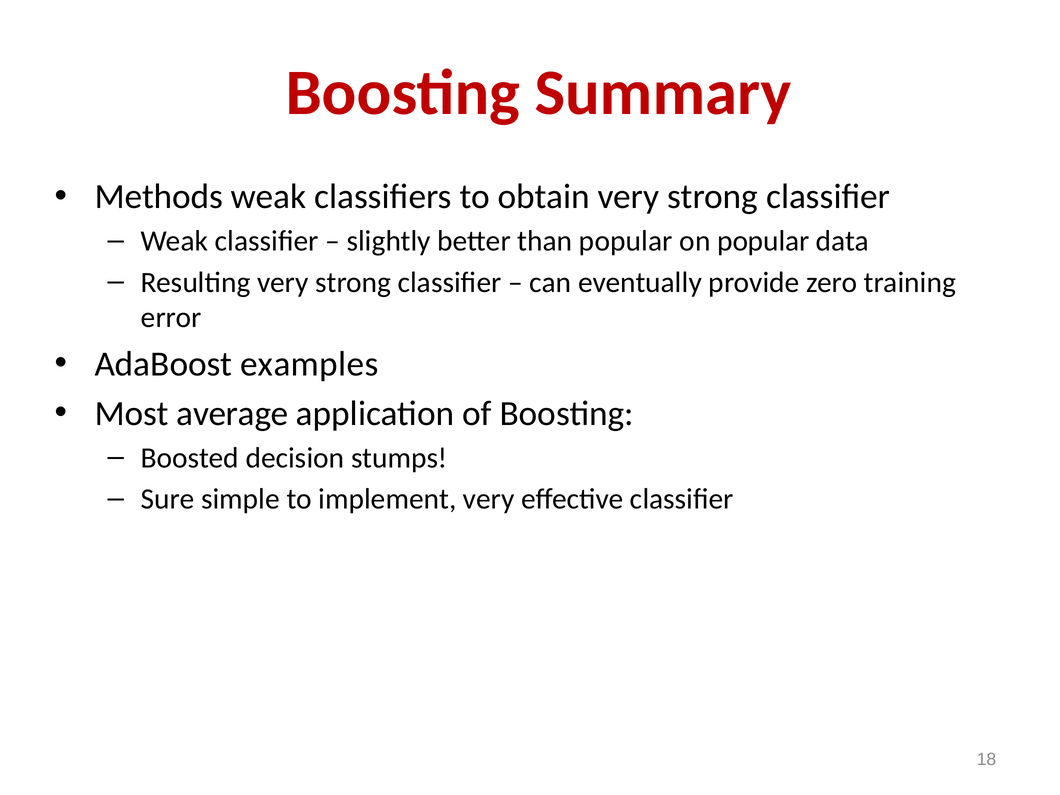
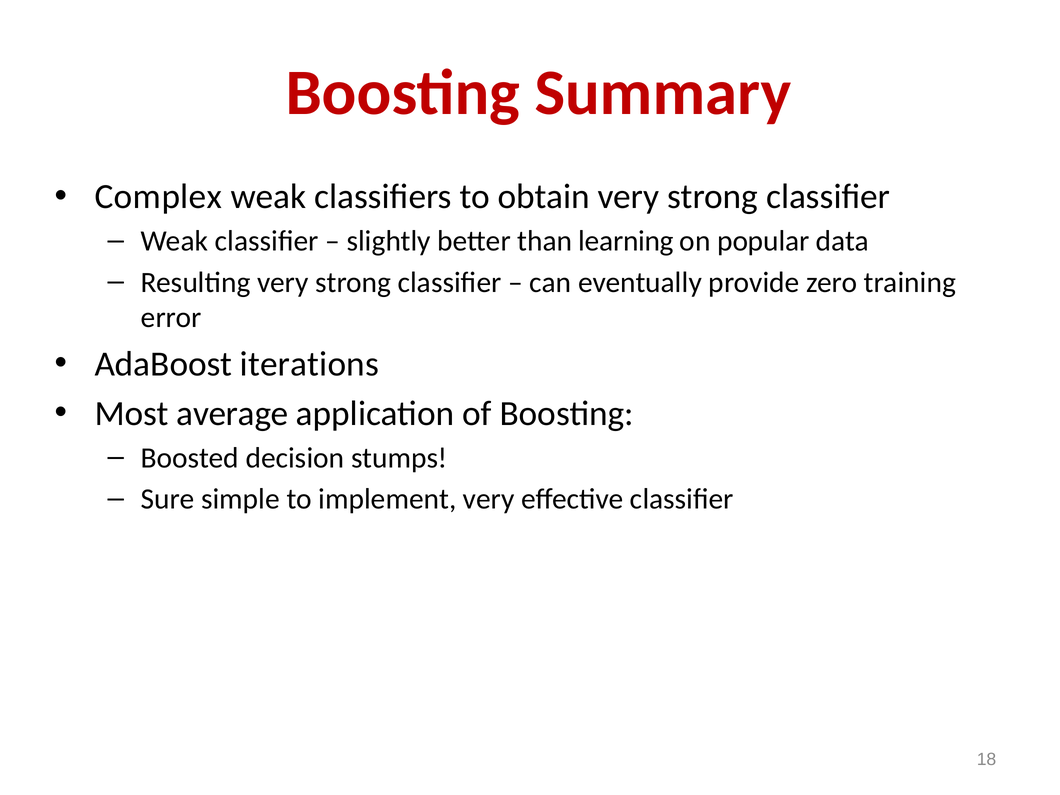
Methods: Methods -> Complex
than popular: popular -> learning
examples: examples -> iterations
